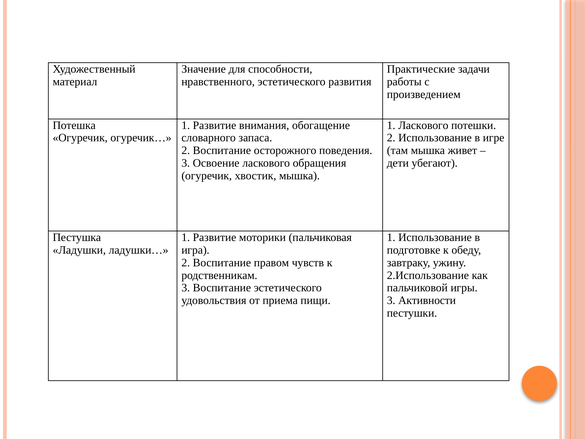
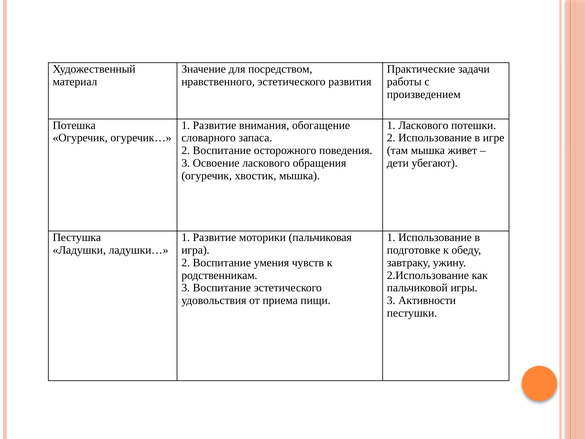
способности: способности -> посредством
правом: правом -> умения
